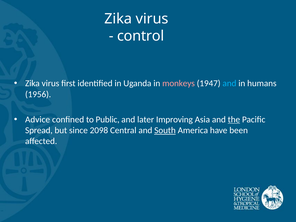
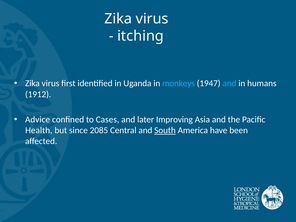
control: control -> itching
monkeys colour: pink -> light blue
1956: 1956 -> 1912
Public: Public -> Cases
the underline: present -> none
Spread: Spread -> Health
2098: 2098 -> 2085
